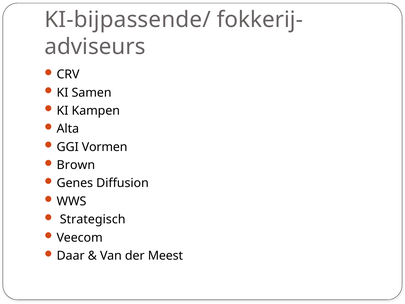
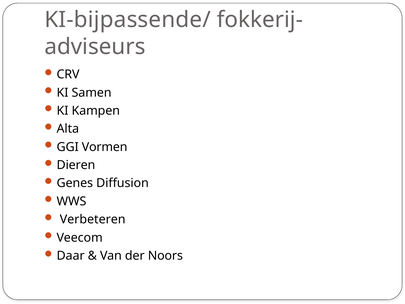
Brown: Brown -> Dieren
Strategisch: Strategisch -> Verbeteren
Meest: Meest -> Noors
